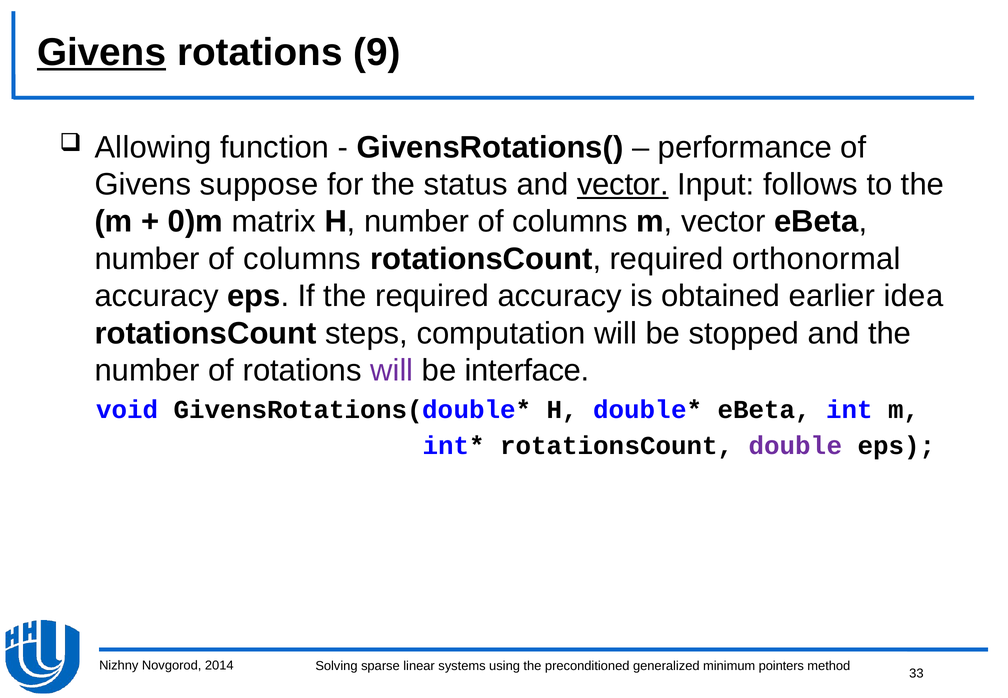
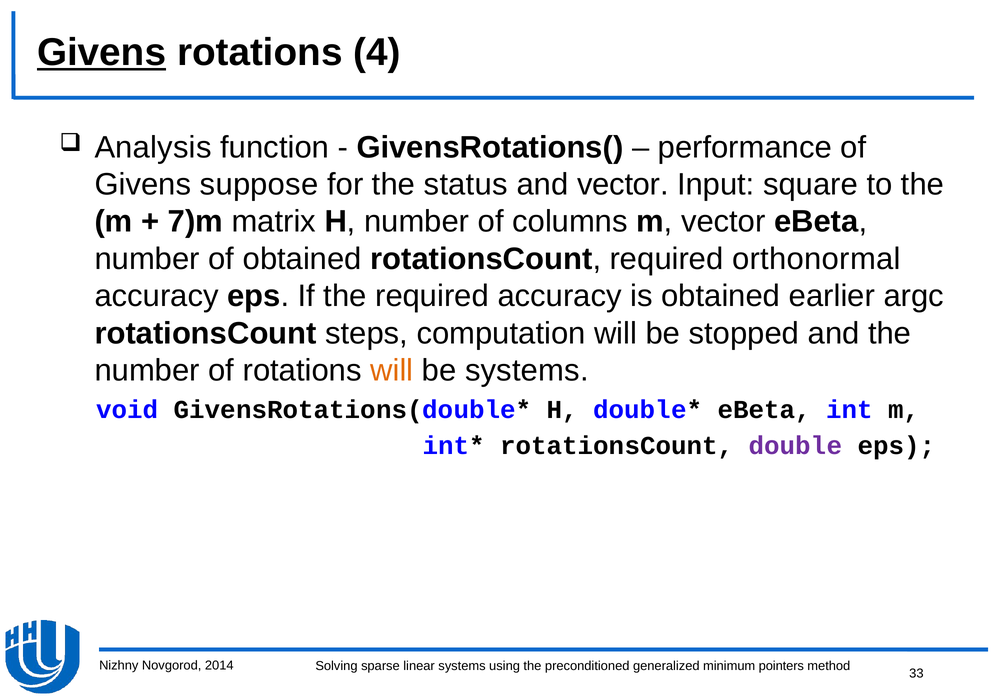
9: 9 -> 4
Allowing: Allowing -> Analysis
vector at (623, 184) underline: present -> none
follows: follows -> square
0)m: 0)m -> 7)m
columns at (302, 259): columns -> obtained
idea: idea -> argc
will at (392, 371) colour: purple -> orange
be interface: interface -> systems
